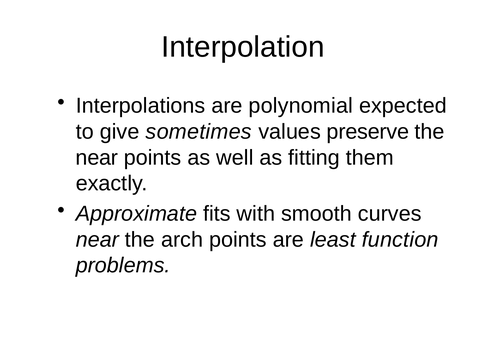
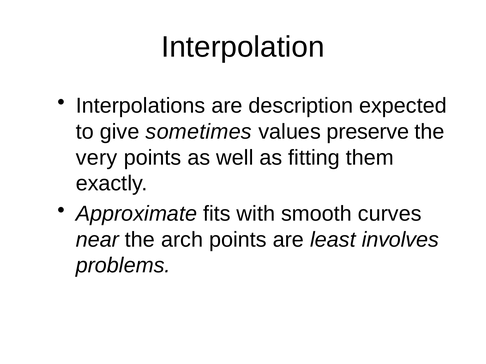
polynomial: polynomial -> description
near at (97, 158): near -> very
function: function -> involves
